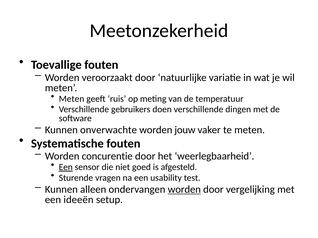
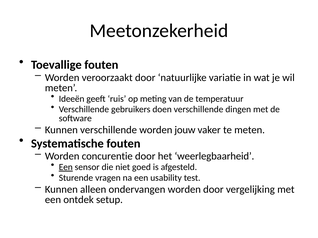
Meten at (72, 99): Meten -> Ideeën
Kunnen onverwachte: onverwachte -> verschillende
worden at (184, 190) underline: present -> none
ideeën: ideeën -> ontdek
